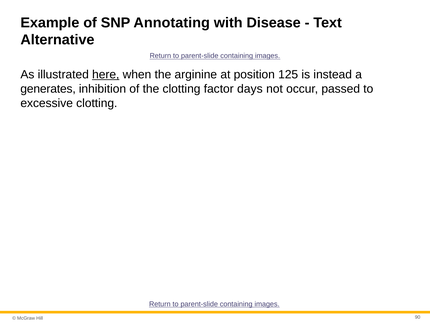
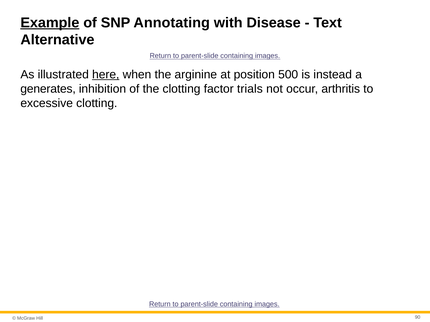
Example underline: none -> present
125: 125 -> 500
days: days -> trials
passed: passed -> arthritis
